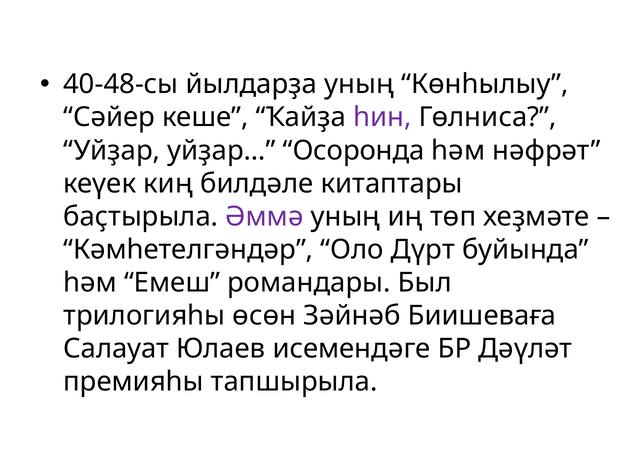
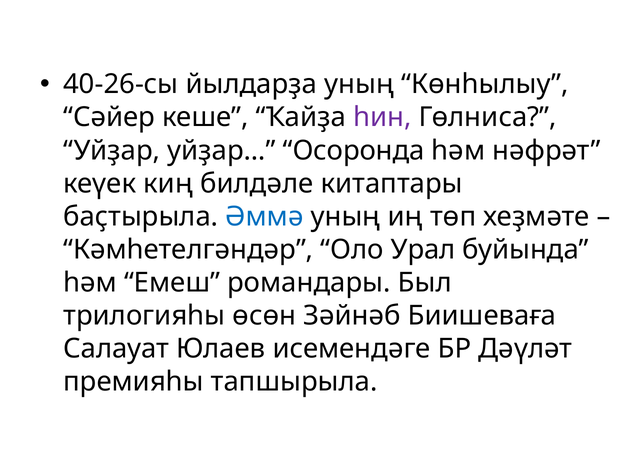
40-48-сы: 40-48-сы -> 40-26-сы
Әммә colour: purple -> blue
Дүрт: Дүрт -> Урал
